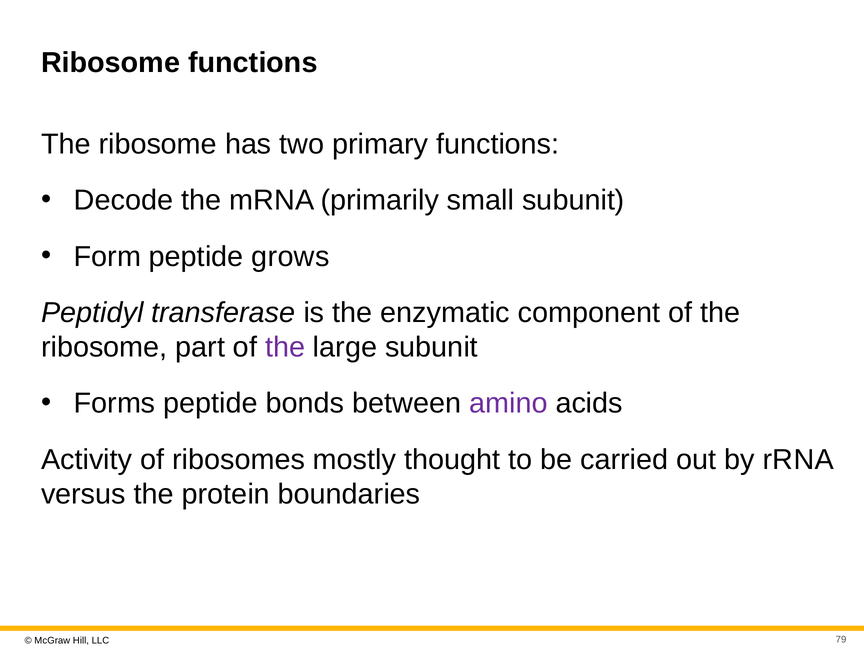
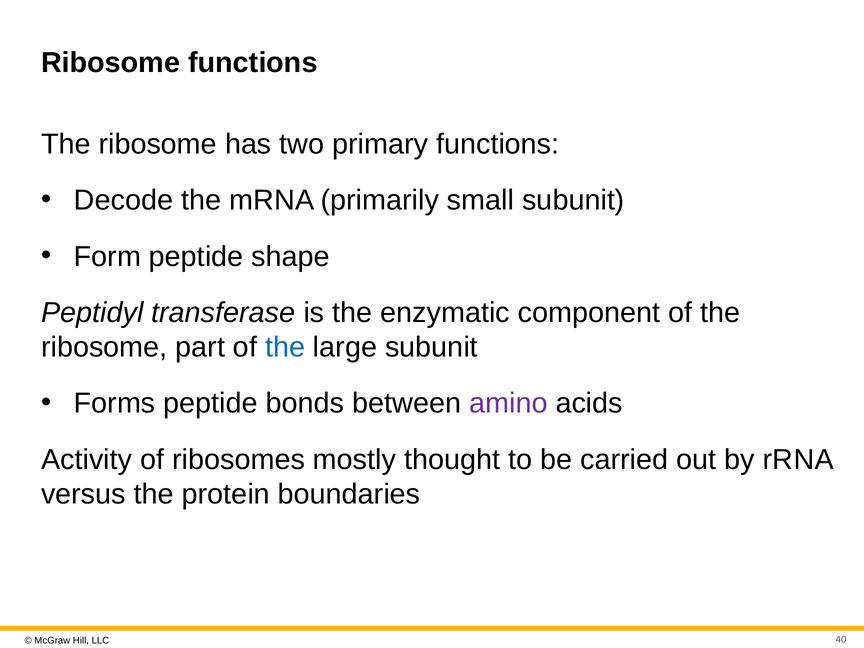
grows: grows -> shape
the at (285, 347) colour: purple -> blue
79: 79 -> 40
